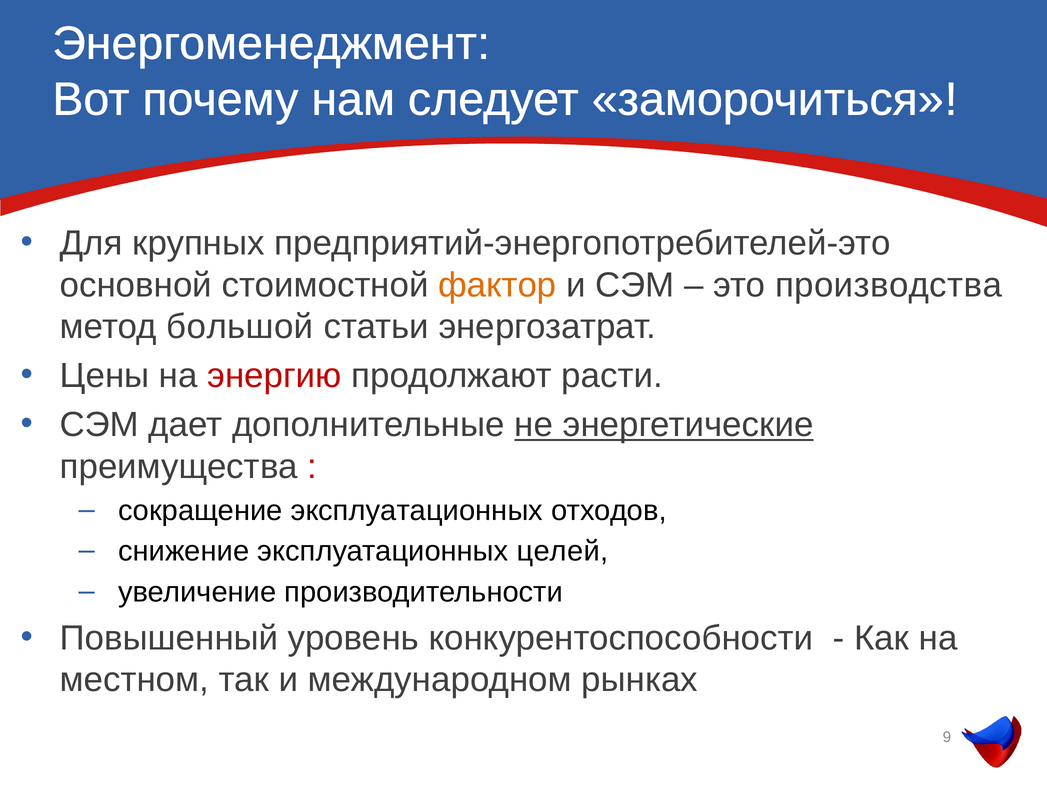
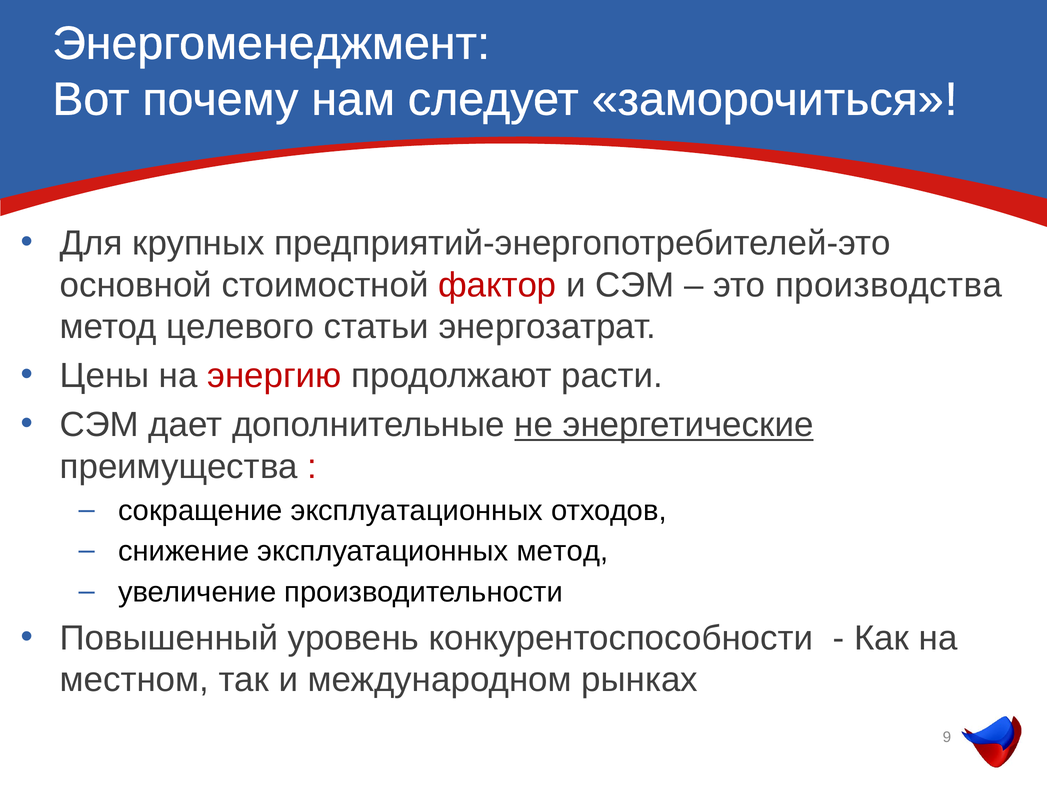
фактор colour: orange -> red
большой: большой -> целевого
эксплуатационных целей: целей -> метод
